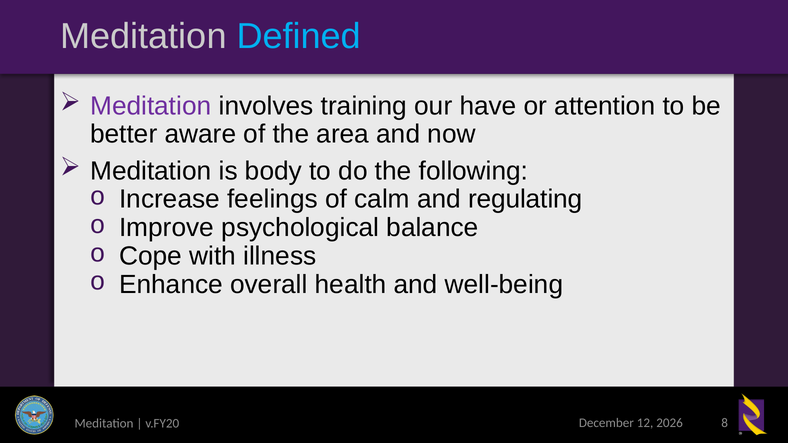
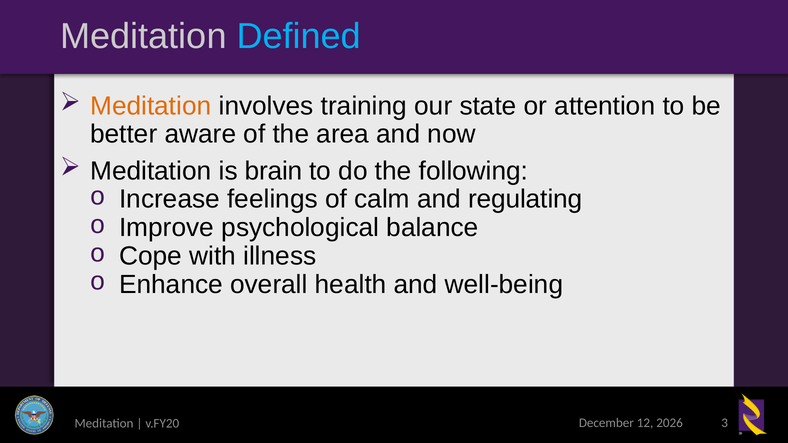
Meditation at (151, 106) colour: purple -> orange
have: have -> state
body: body -> brain
8: 8 -> 3
